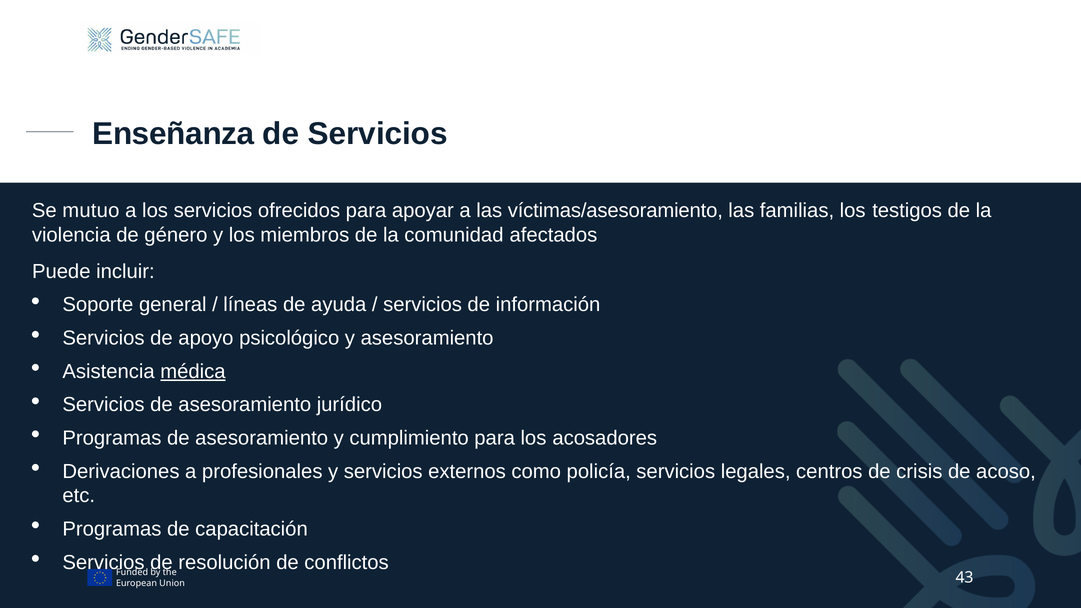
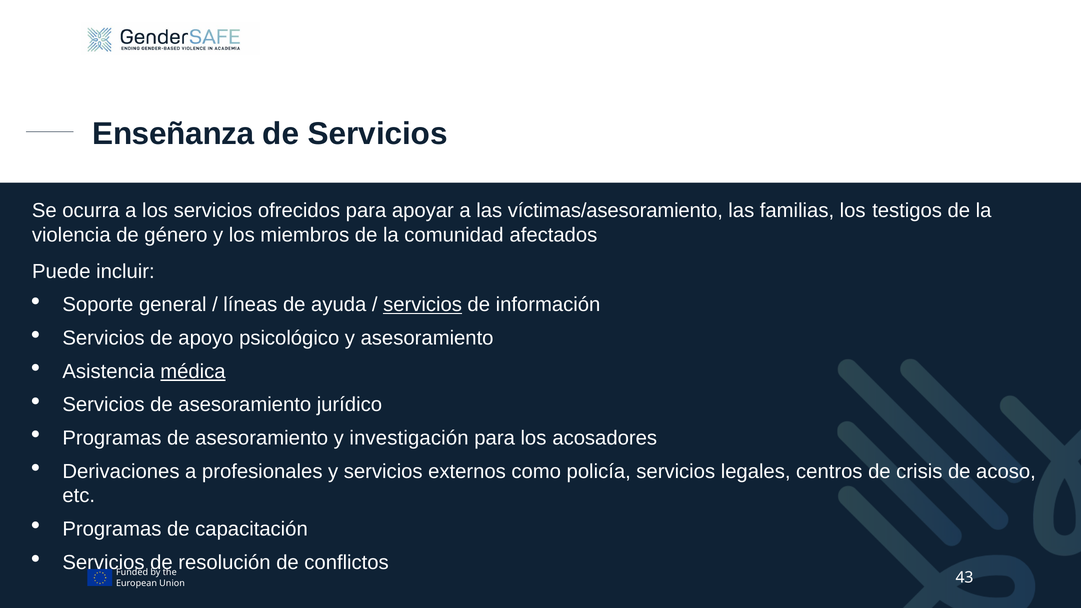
mutuo: mutuo -> ocurra
servicios at (423, 305) underline: none -> present
cumplimiento: cumplimiento -> investigación
